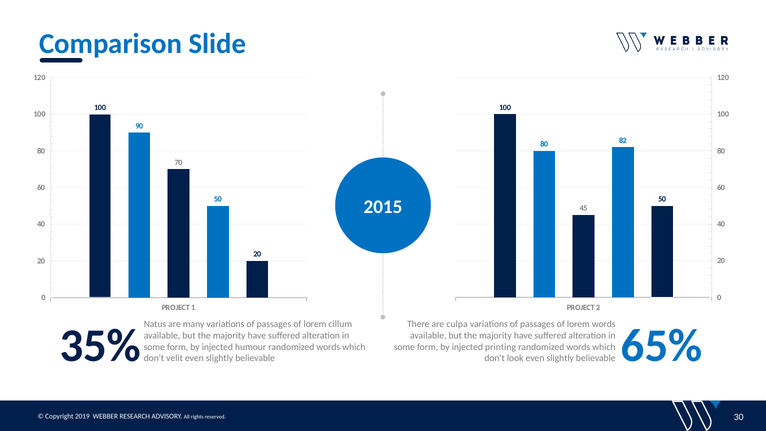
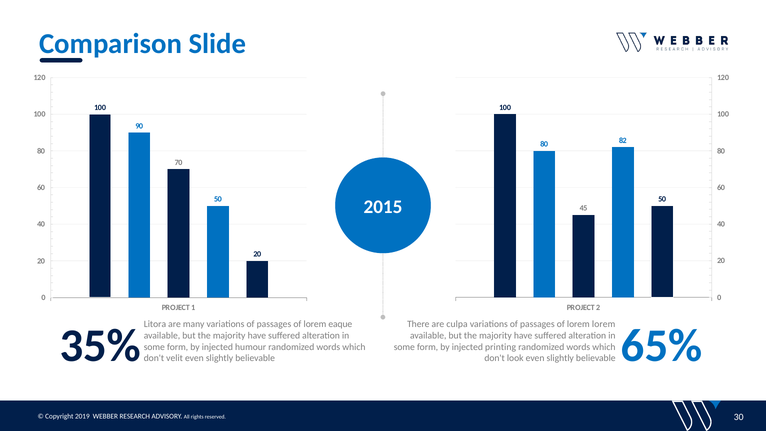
Natus: Natus -> Litora
cillum: cillum -> eaque
lorem words: words -> lorem
